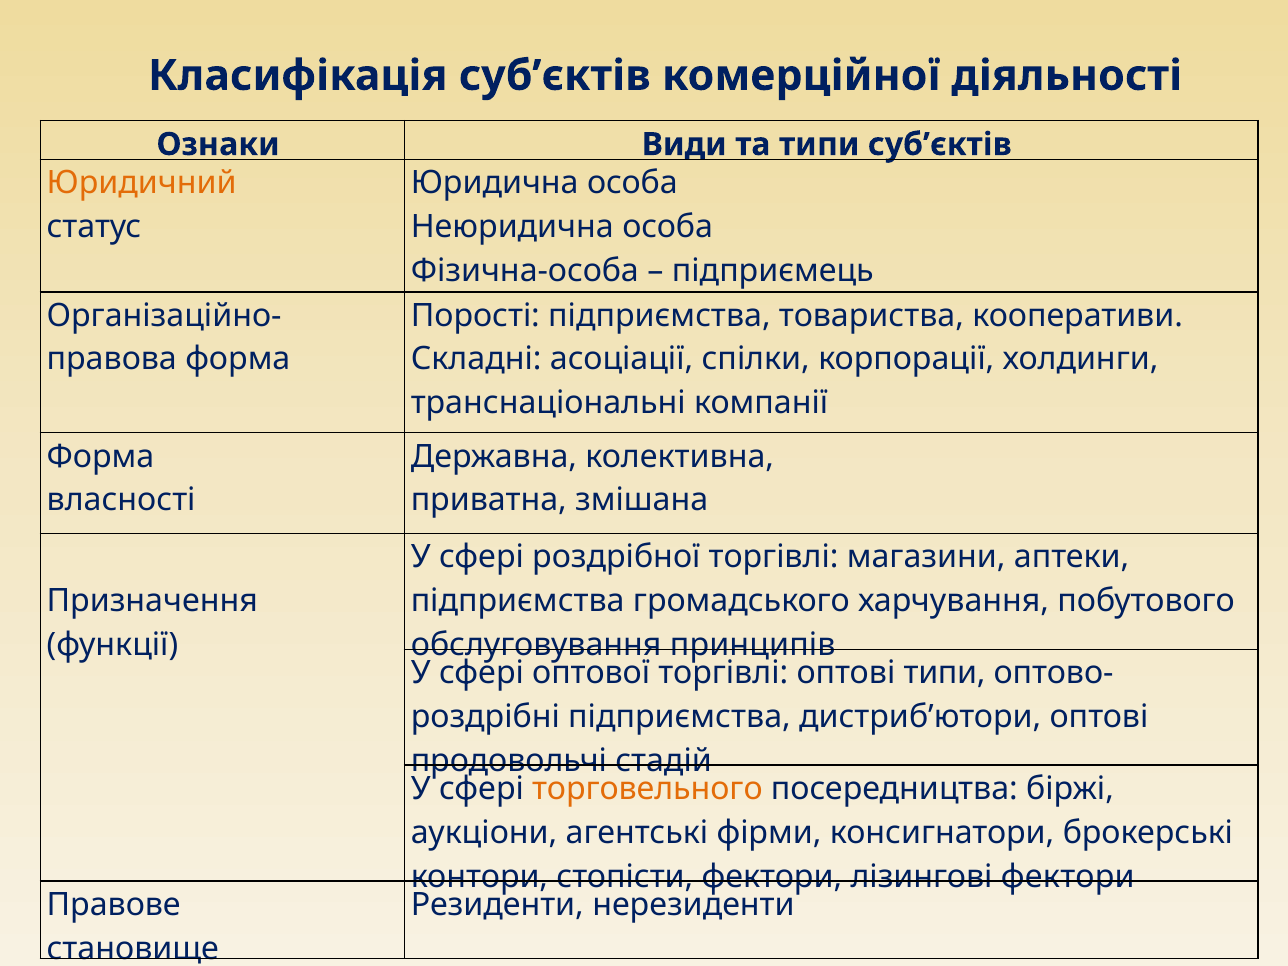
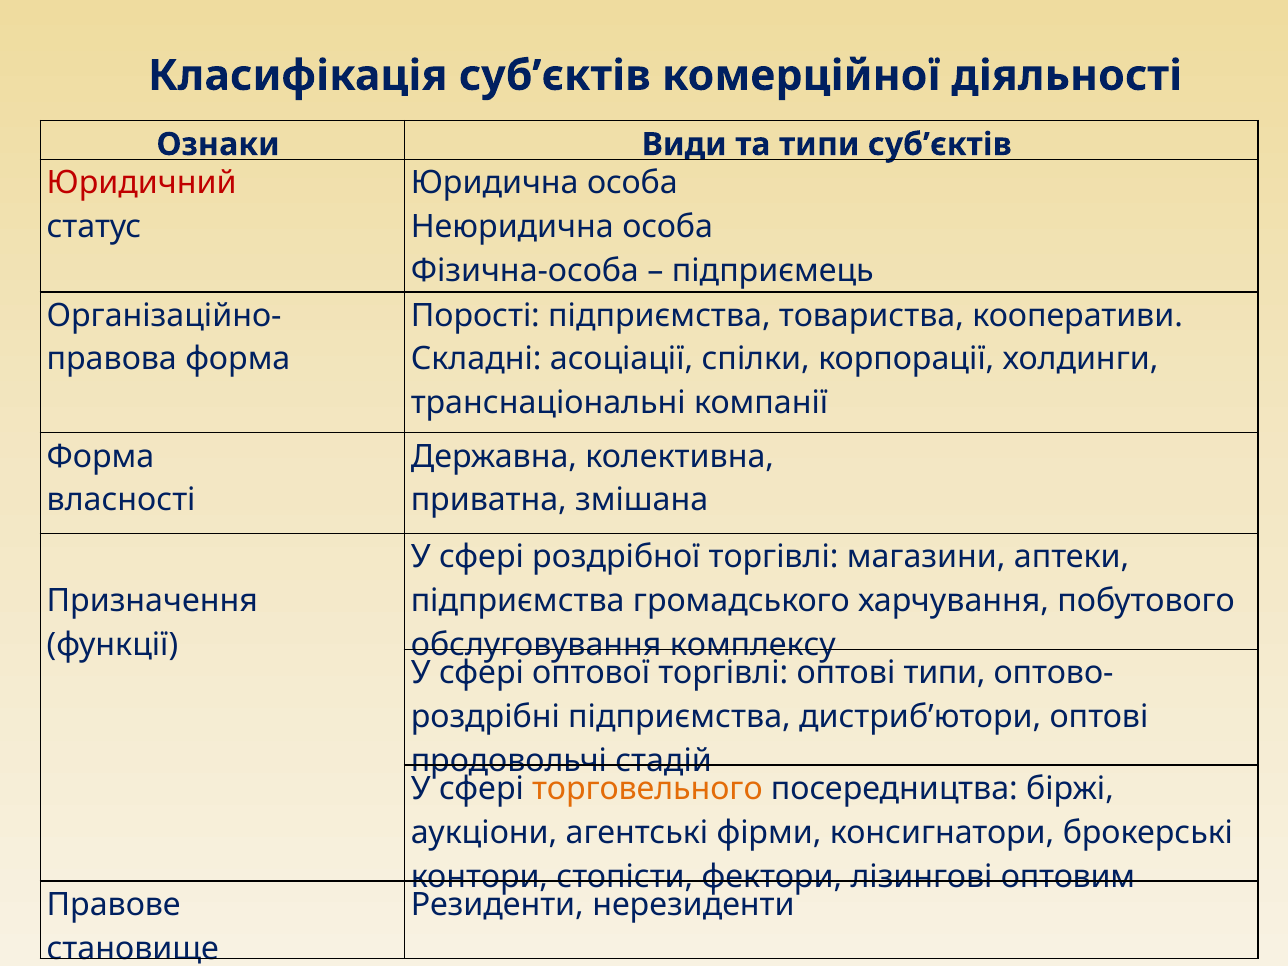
Юридичний colour: orange -> red
принципів: принципів -> комплексу
лізингові фектори: фектори -> оптовим
